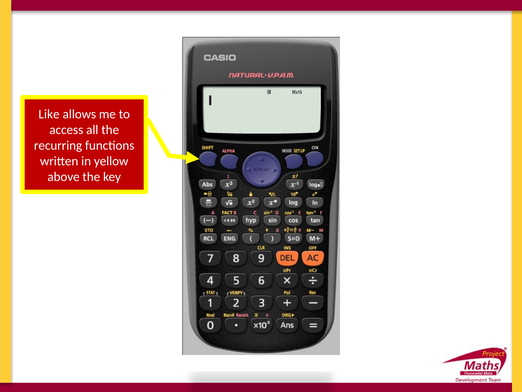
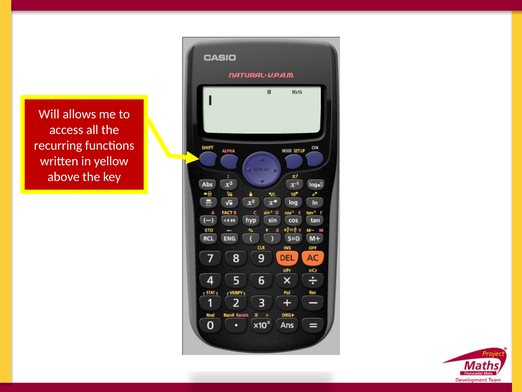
Like: Like -> Will
